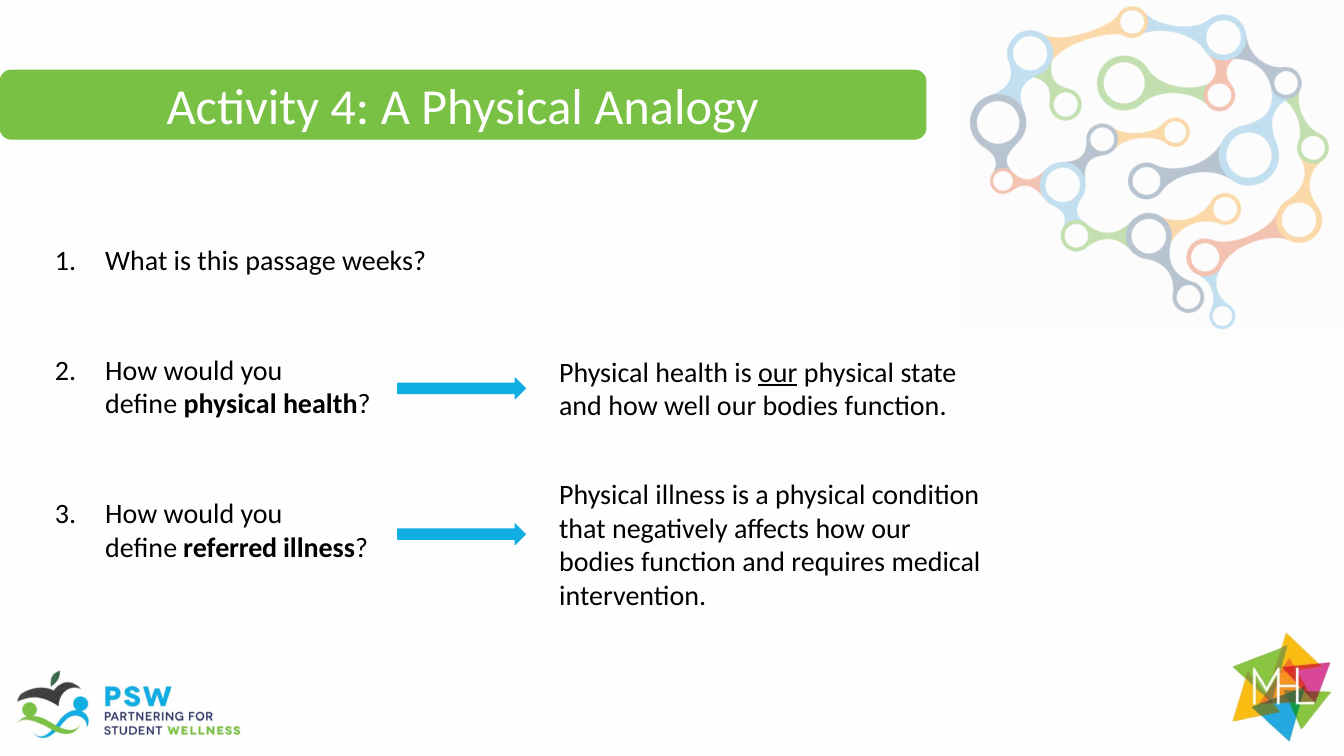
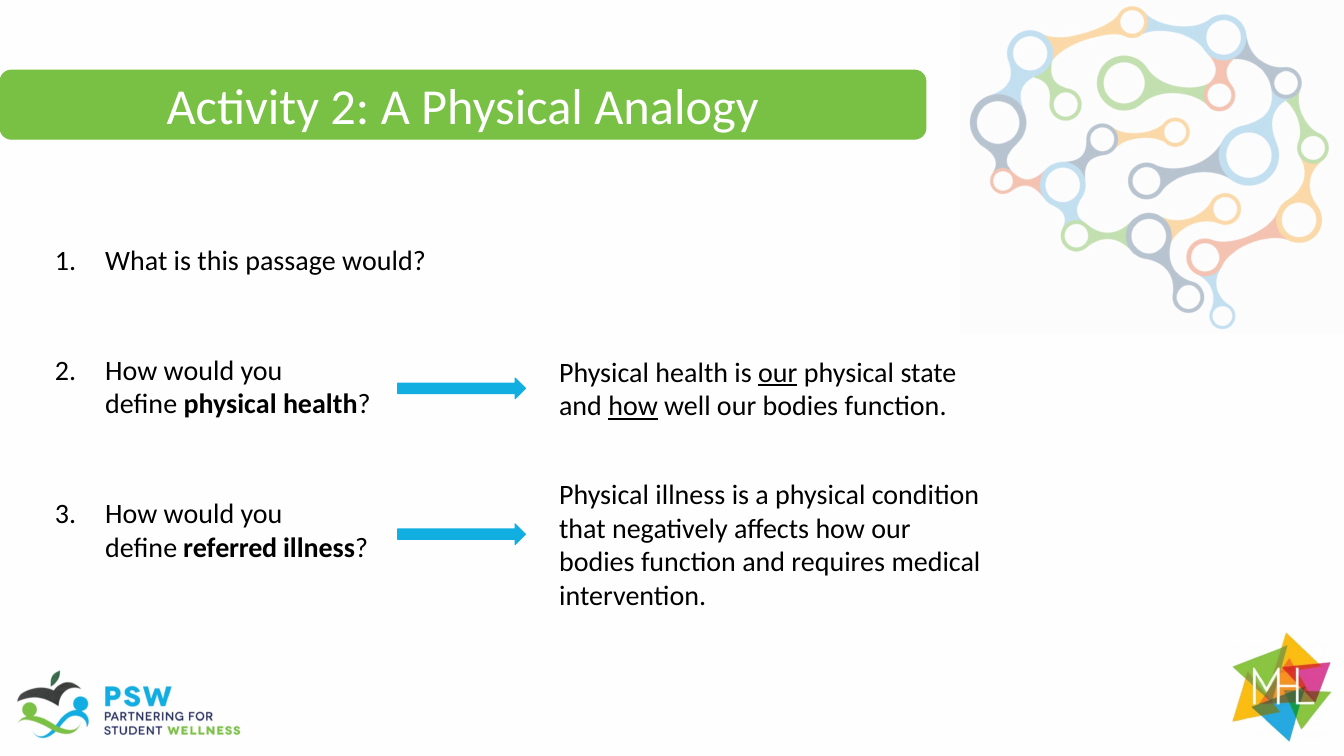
Activity 4: 4 -> 2
passage weeks: weeks -> would
how at (633, 407) underline: none -> present
